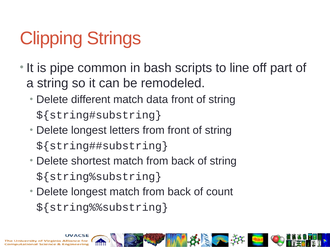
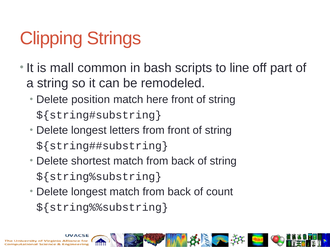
pipe: pipe -> mall
different: different -> position
data: data -> here
